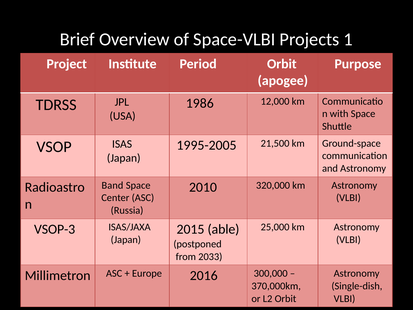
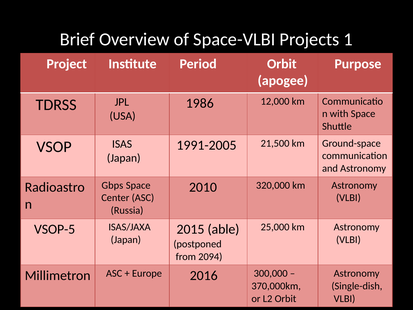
1995-2005: 1995-2005 -> 1991-2005
Band: Band -> Gbps
VSOP-3: VSOP-3 -> VSOP-5
2033: 2033 -> 2094
